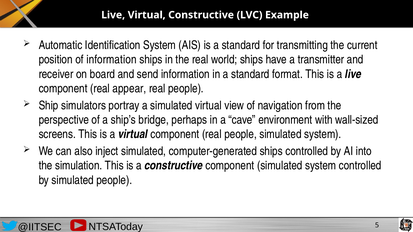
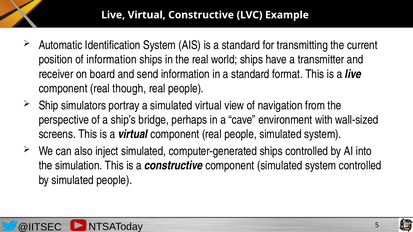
appear: appear -> though
